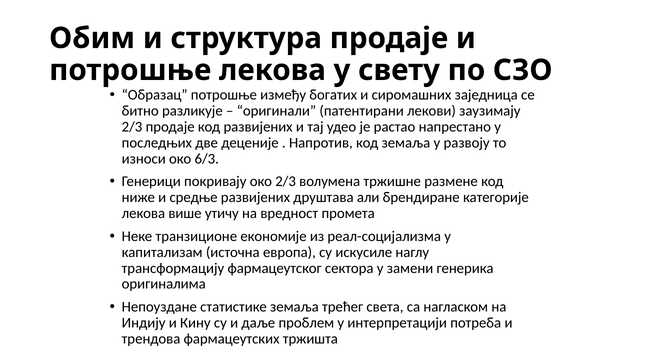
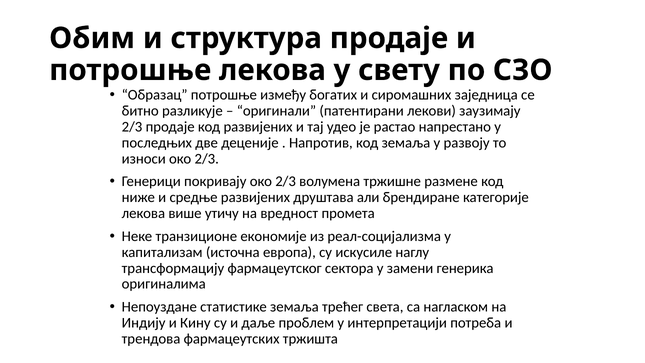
износи око 6/3: 6/3 -> 2/3
